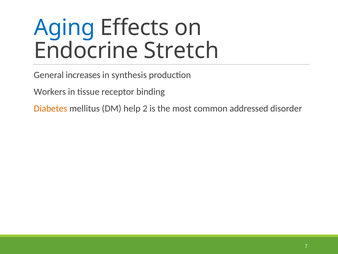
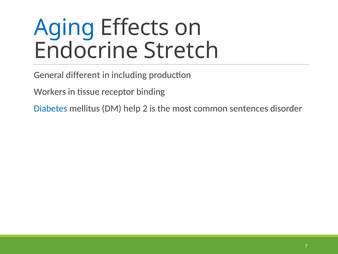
increases: increases -> different
synthesis: synthesis -> including
Diabetes colour: orange -> blue
addressed: addressed -> sentences
